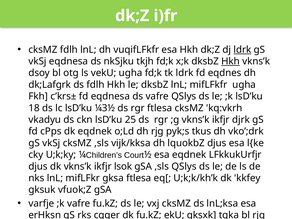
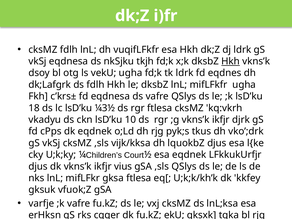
ldrk at (242, 50) underline: present -> none
25: 25 -> 10
lsok: lsok -> vius
